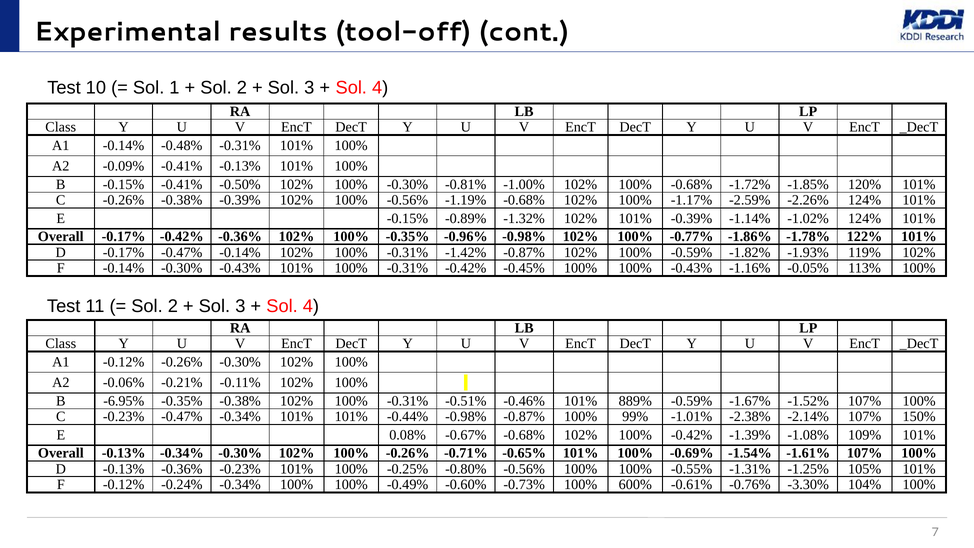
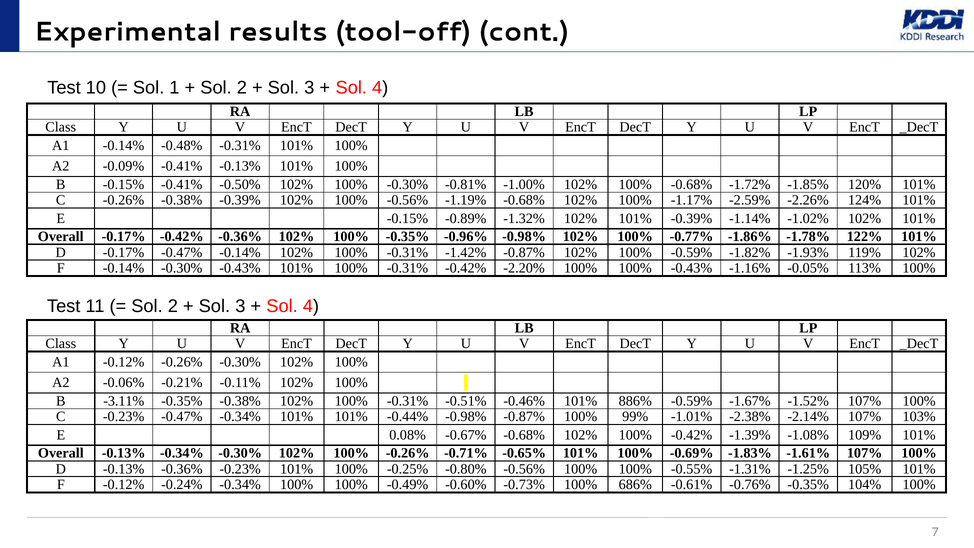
-1.02% 124%: 124% -> 102%
-0.45%: -0.45% -> -2.20%
-6.95%: -6.95% -> -3.11%
889%: 889% -> 886%
150%: 150% -> 103%
-1.54%: -1.54% -> -1.83%
600%: 600% -> 686%
-0.76% -3.30%: -3.30% -> -0.35%
